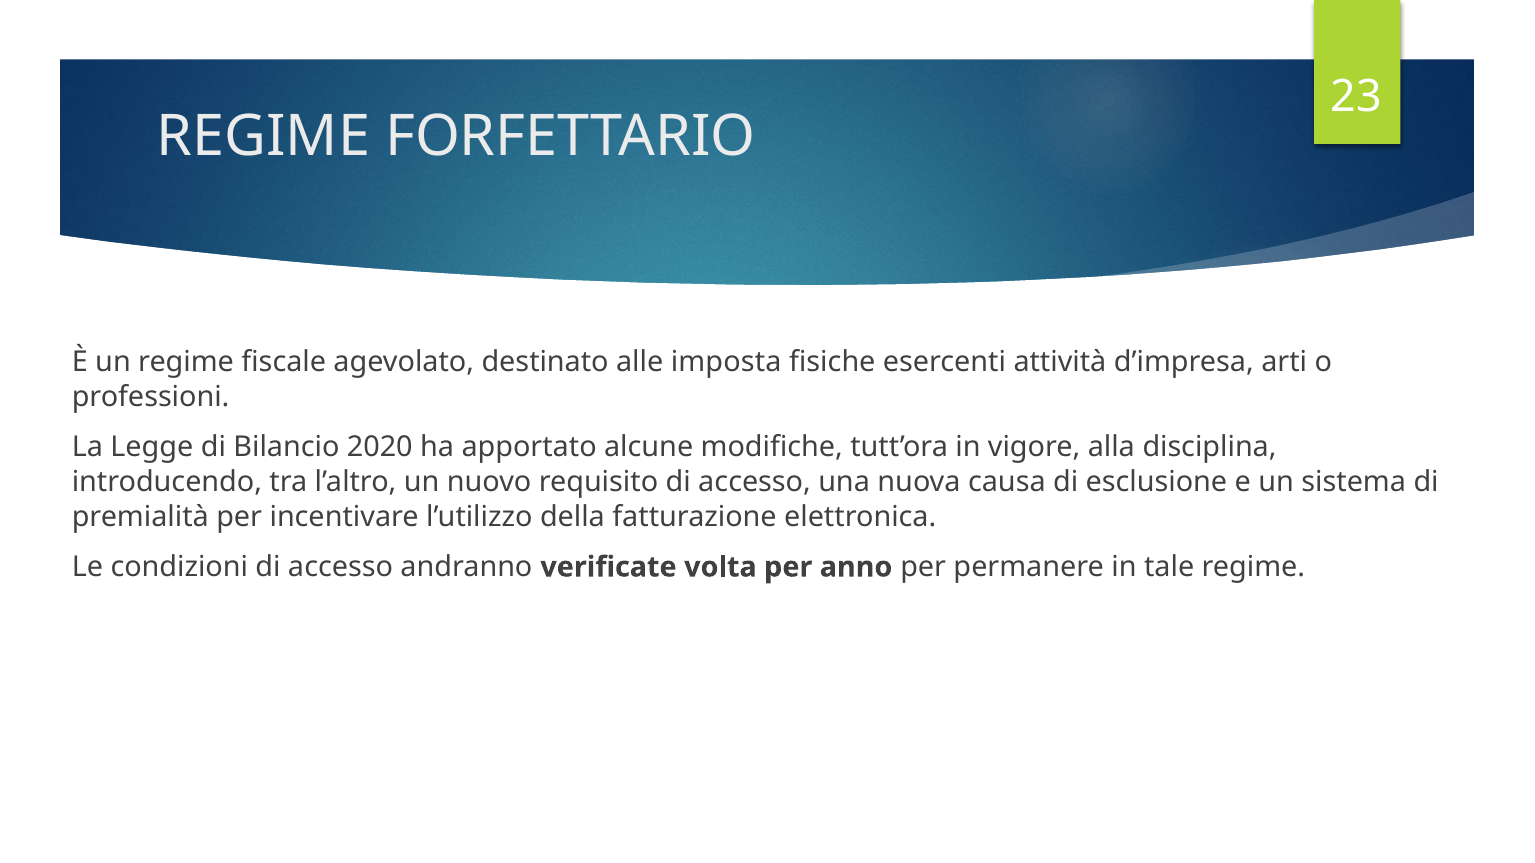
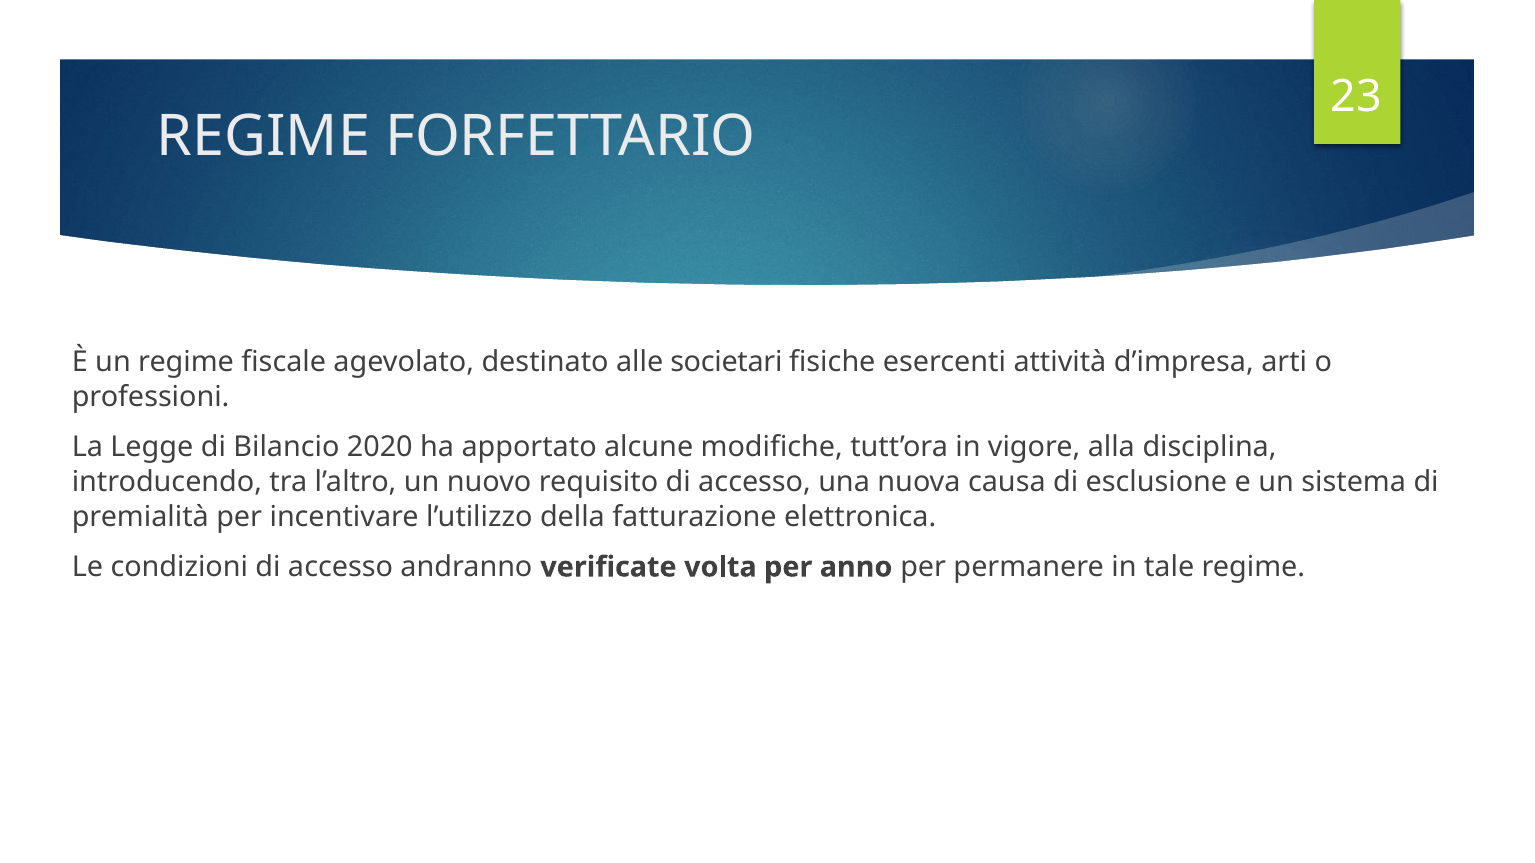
imposta: imposta -> societari
